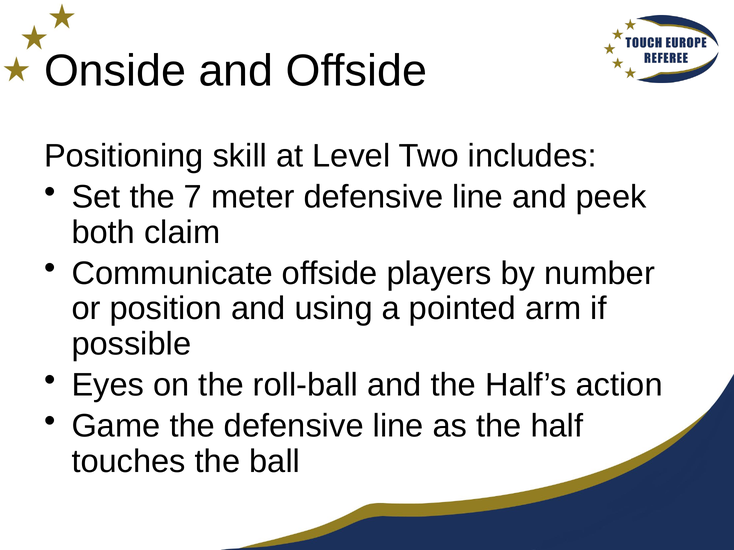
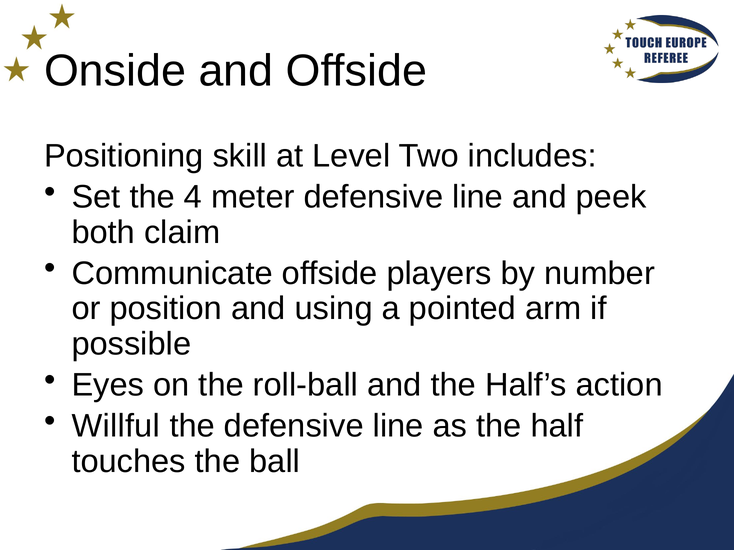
7: 7 -> 4
Game: Game -> Willful
